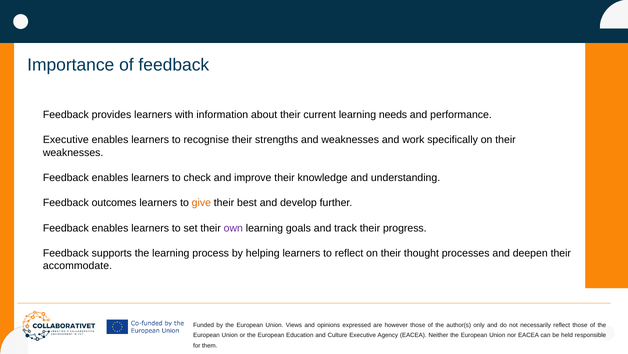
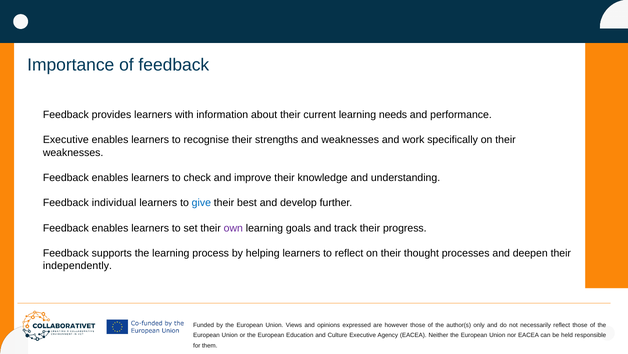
outcomes: outcomes -> individual
give colour: orange -> blue
accommodate: accommodate -> independently
